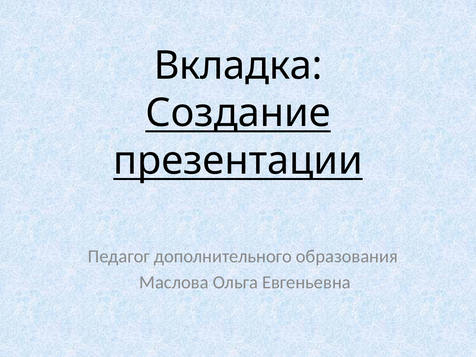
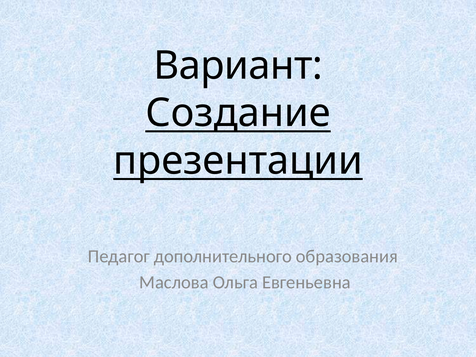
Вкладка: Вкладка -> Вариант
